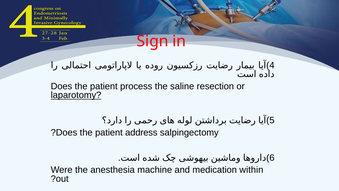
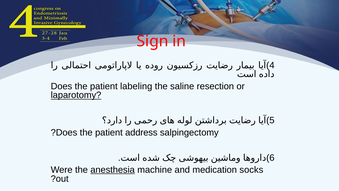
process: process -> labeling
anesthesia underline: none -> present
within: within -> socks
